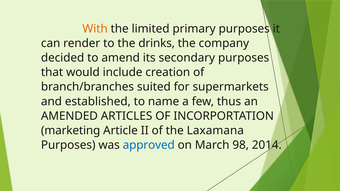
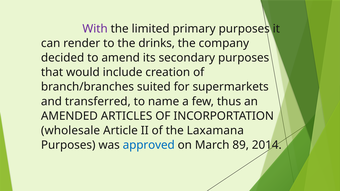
With colour: orange -> purple
established: established -> transferred
marketing: marketing -> wholesale
98: 98 -> 89
